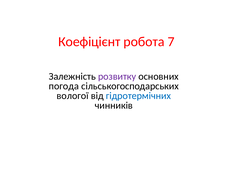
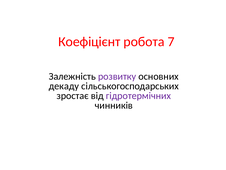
погода: погода -> декаду
вологої: вологої -> зростає
гідротермічних colour: blue -> purple
